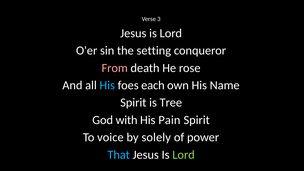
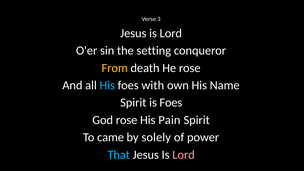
From colour: pink -> yellow
each: each -> with
is Tree: Tree -> Foes
God with: with -> rose
voice: voice -> came
Lord at (184, 155) colour: light green -> pink
